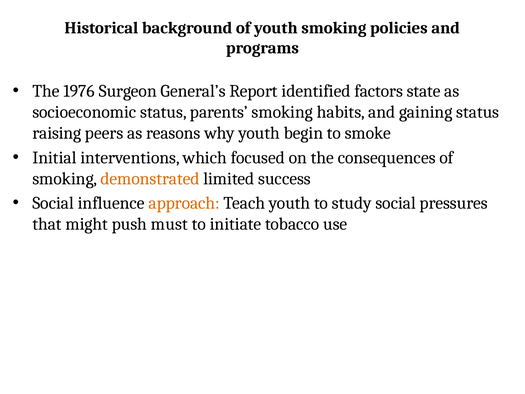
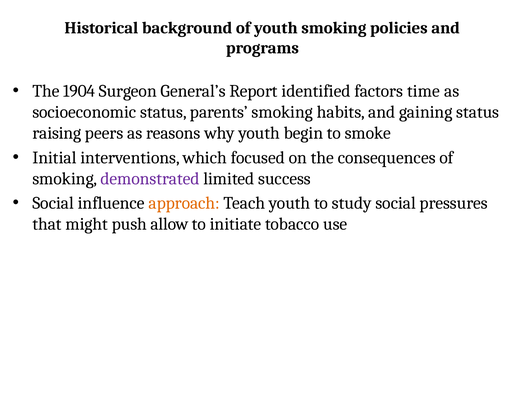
1976: 1976 -> 1904
state: state -> time
demonstrated colour: orange -> purple
must: must -> allow
